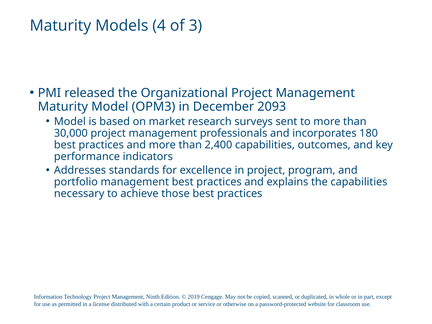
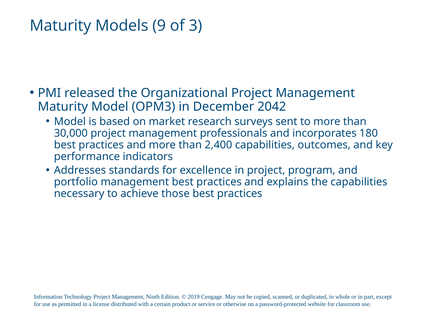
4: 4 -> 9
2093: 2093 -> 2042
